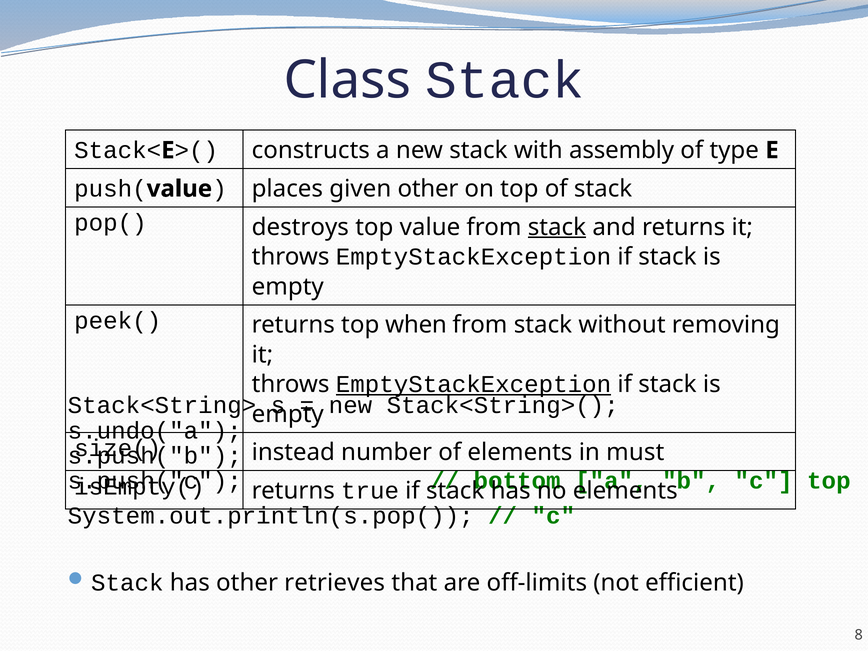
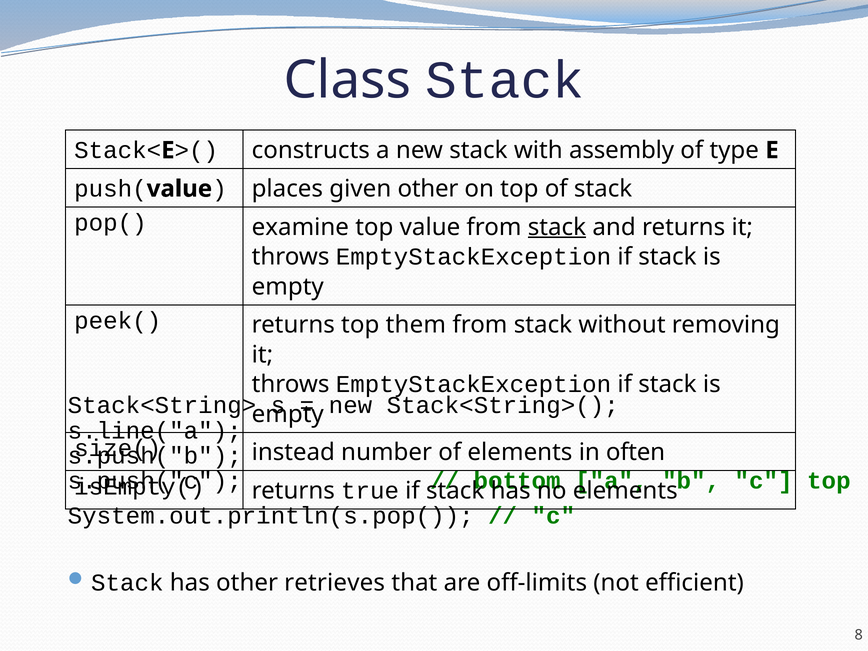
destroys: destroys -> examine
when: when -> them
EmptyStackException at (473, 384) underline: present -> none
s.undo("a: s.undo("a -> s.line("a
must: must -> often
